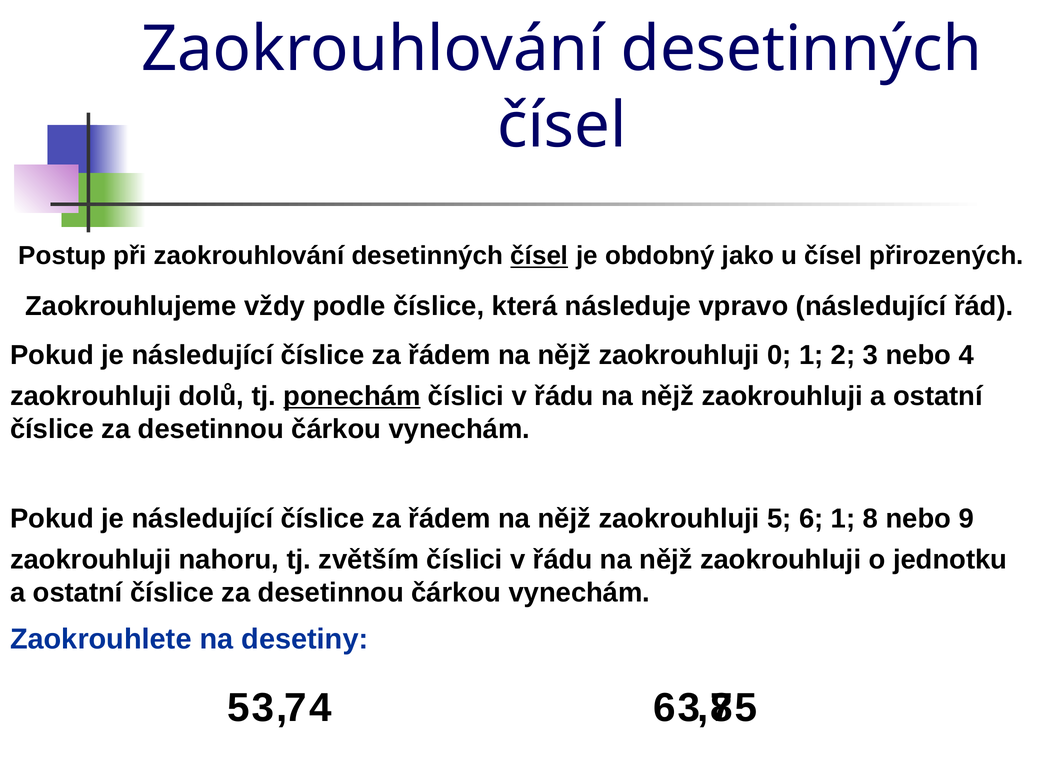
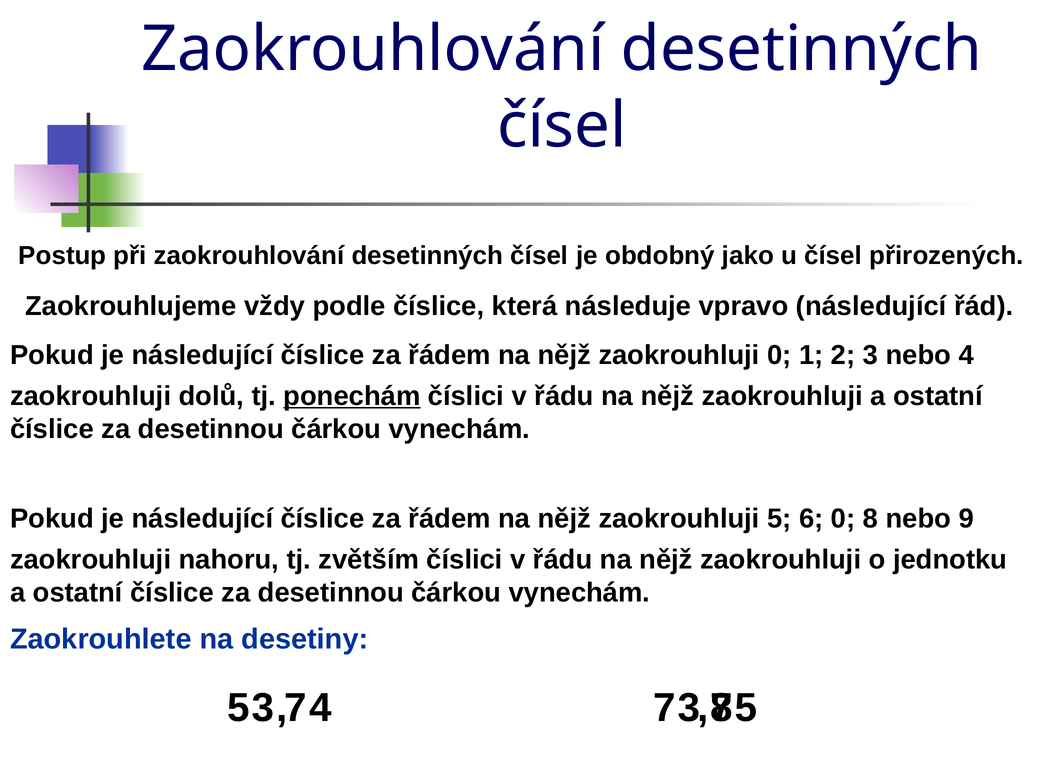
čísel at (539, 256) underline: present -> none
6 1: 1 -> 0
3 6: 6 -> 7
